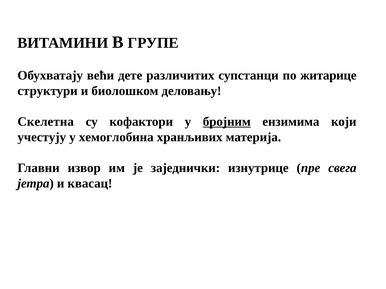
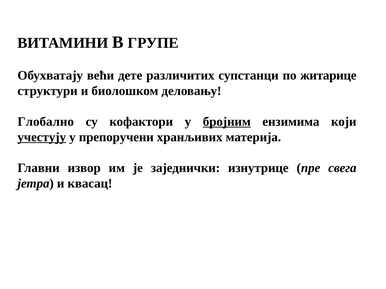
Скелетна: Скелетна -> Глобално
учестују underline: none -> present
хемоглобина: хемоглобина -> препоручени
